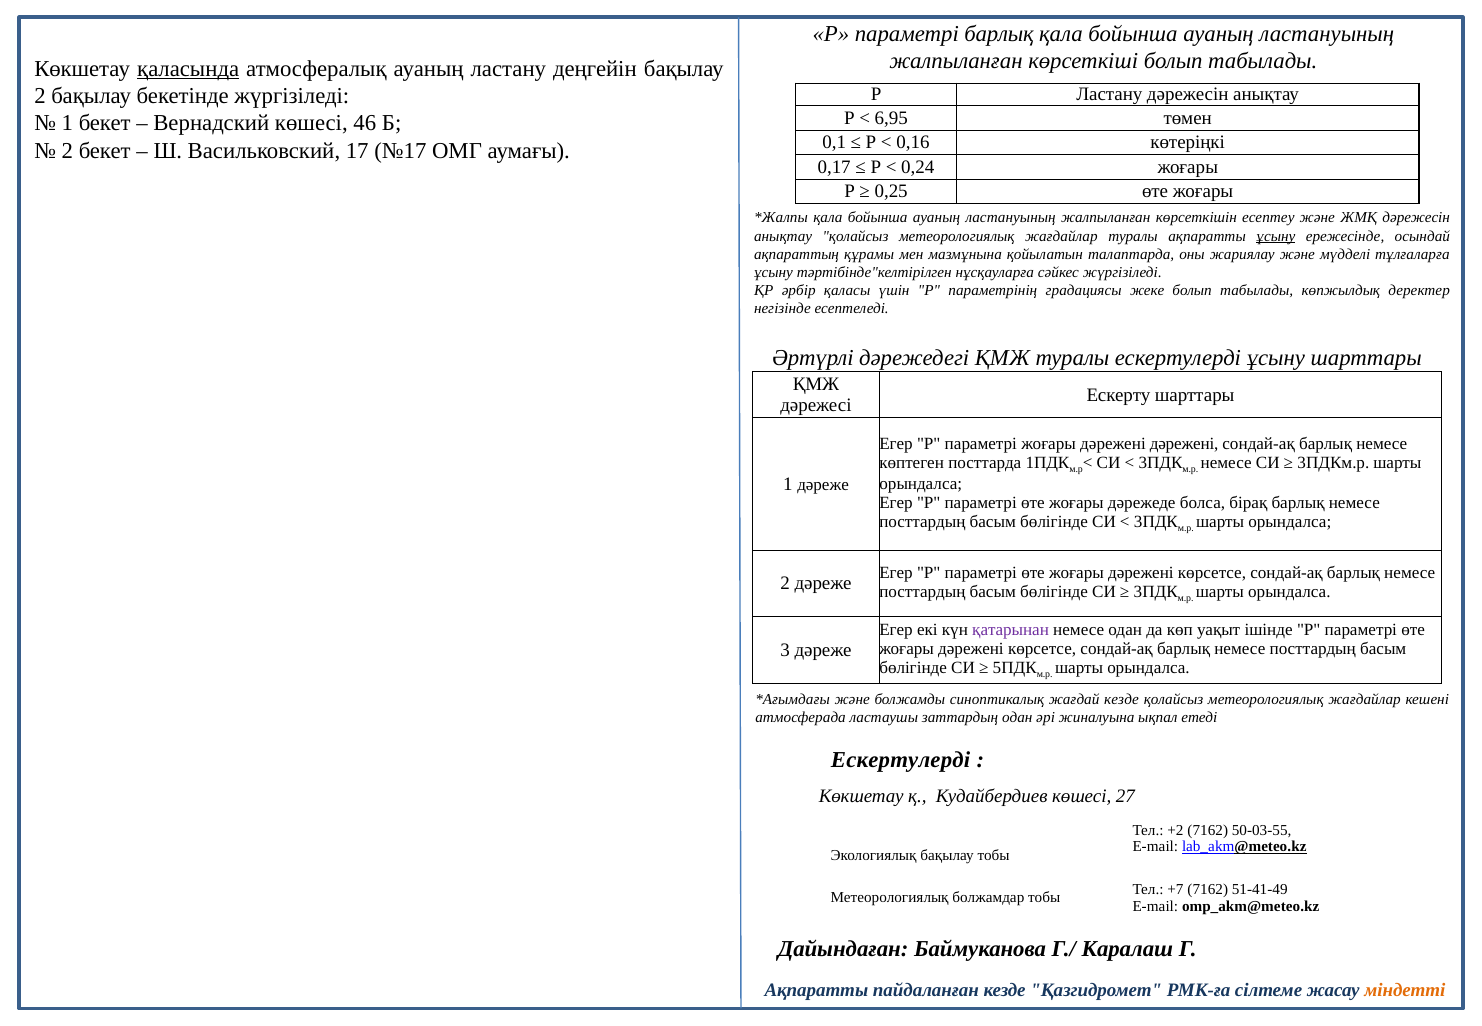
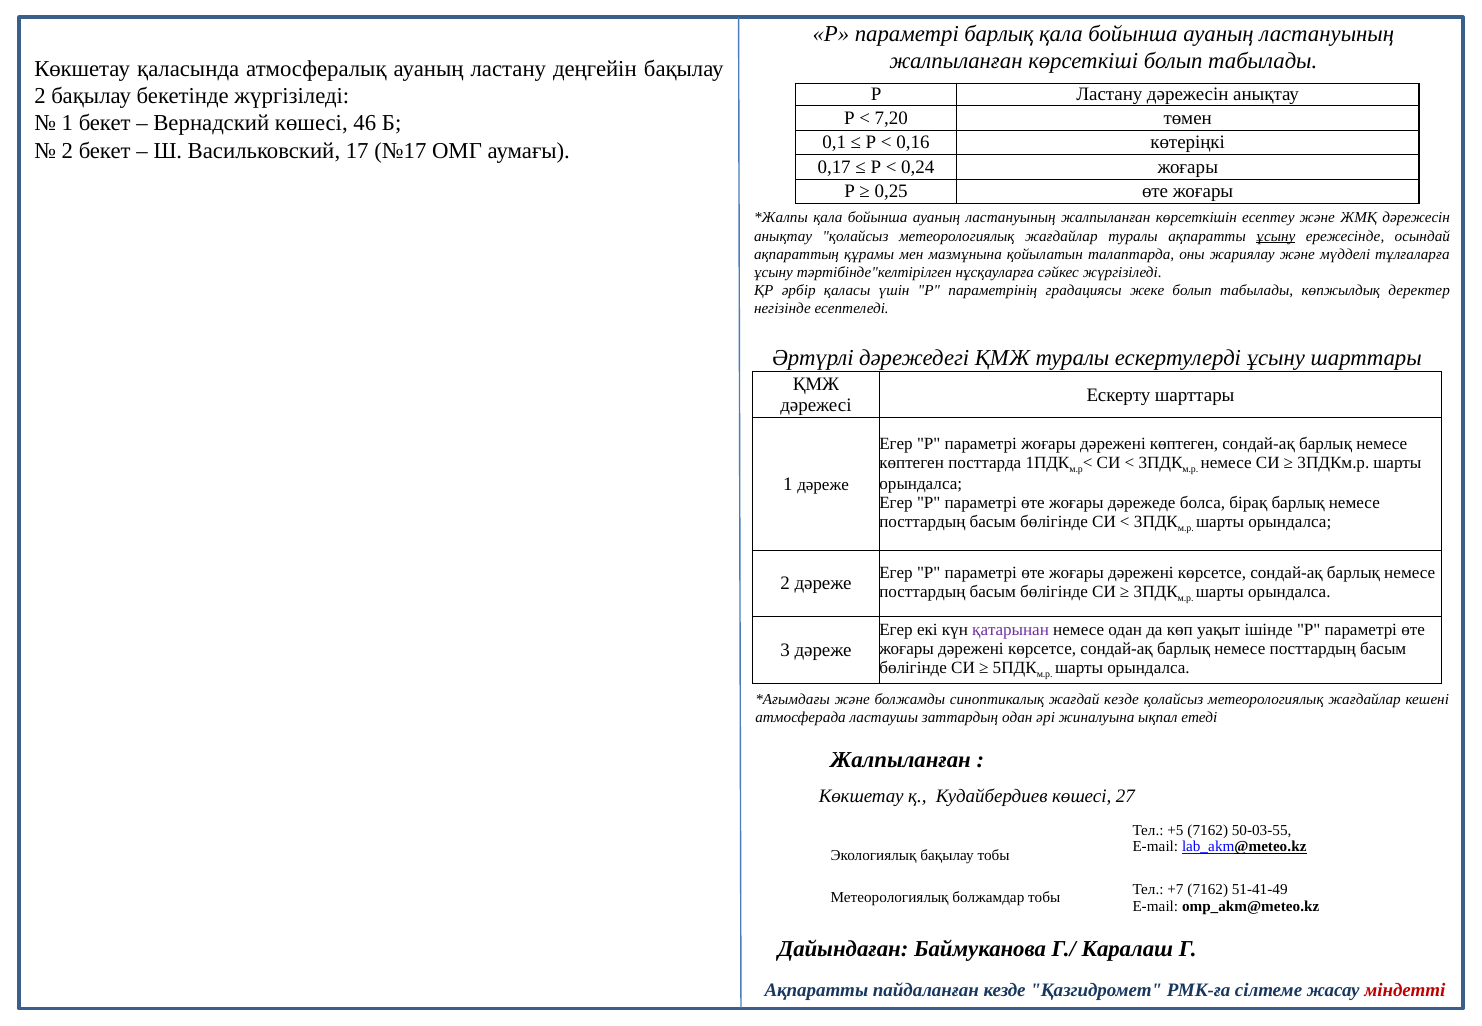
қаласында underline: present -> none
6,95: 6,95 -> 7,20
дәрежені дәрежені: дәрежені -> көптеген
Ескертулерді at (901, 760): Ескертулерді -> Жалпыланған
+2: +2 -> +5
міндетті colour: orange -> red
